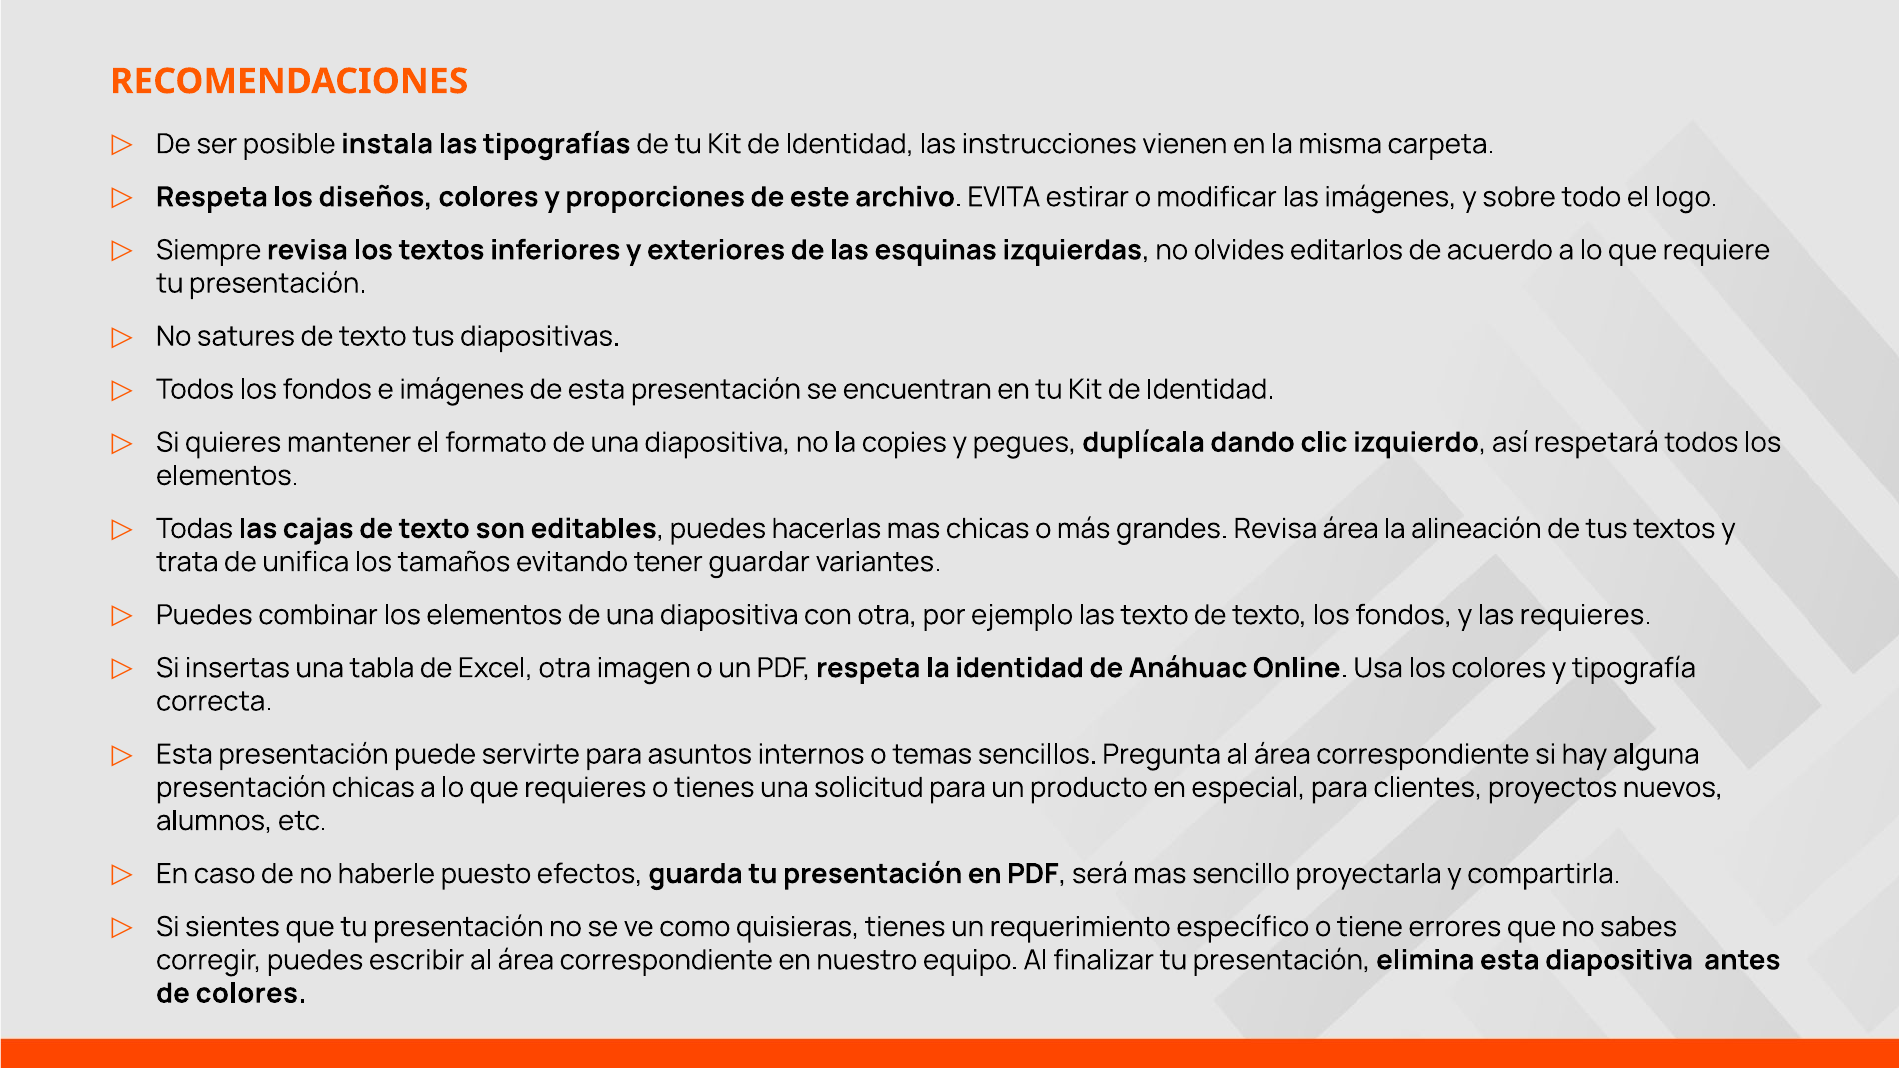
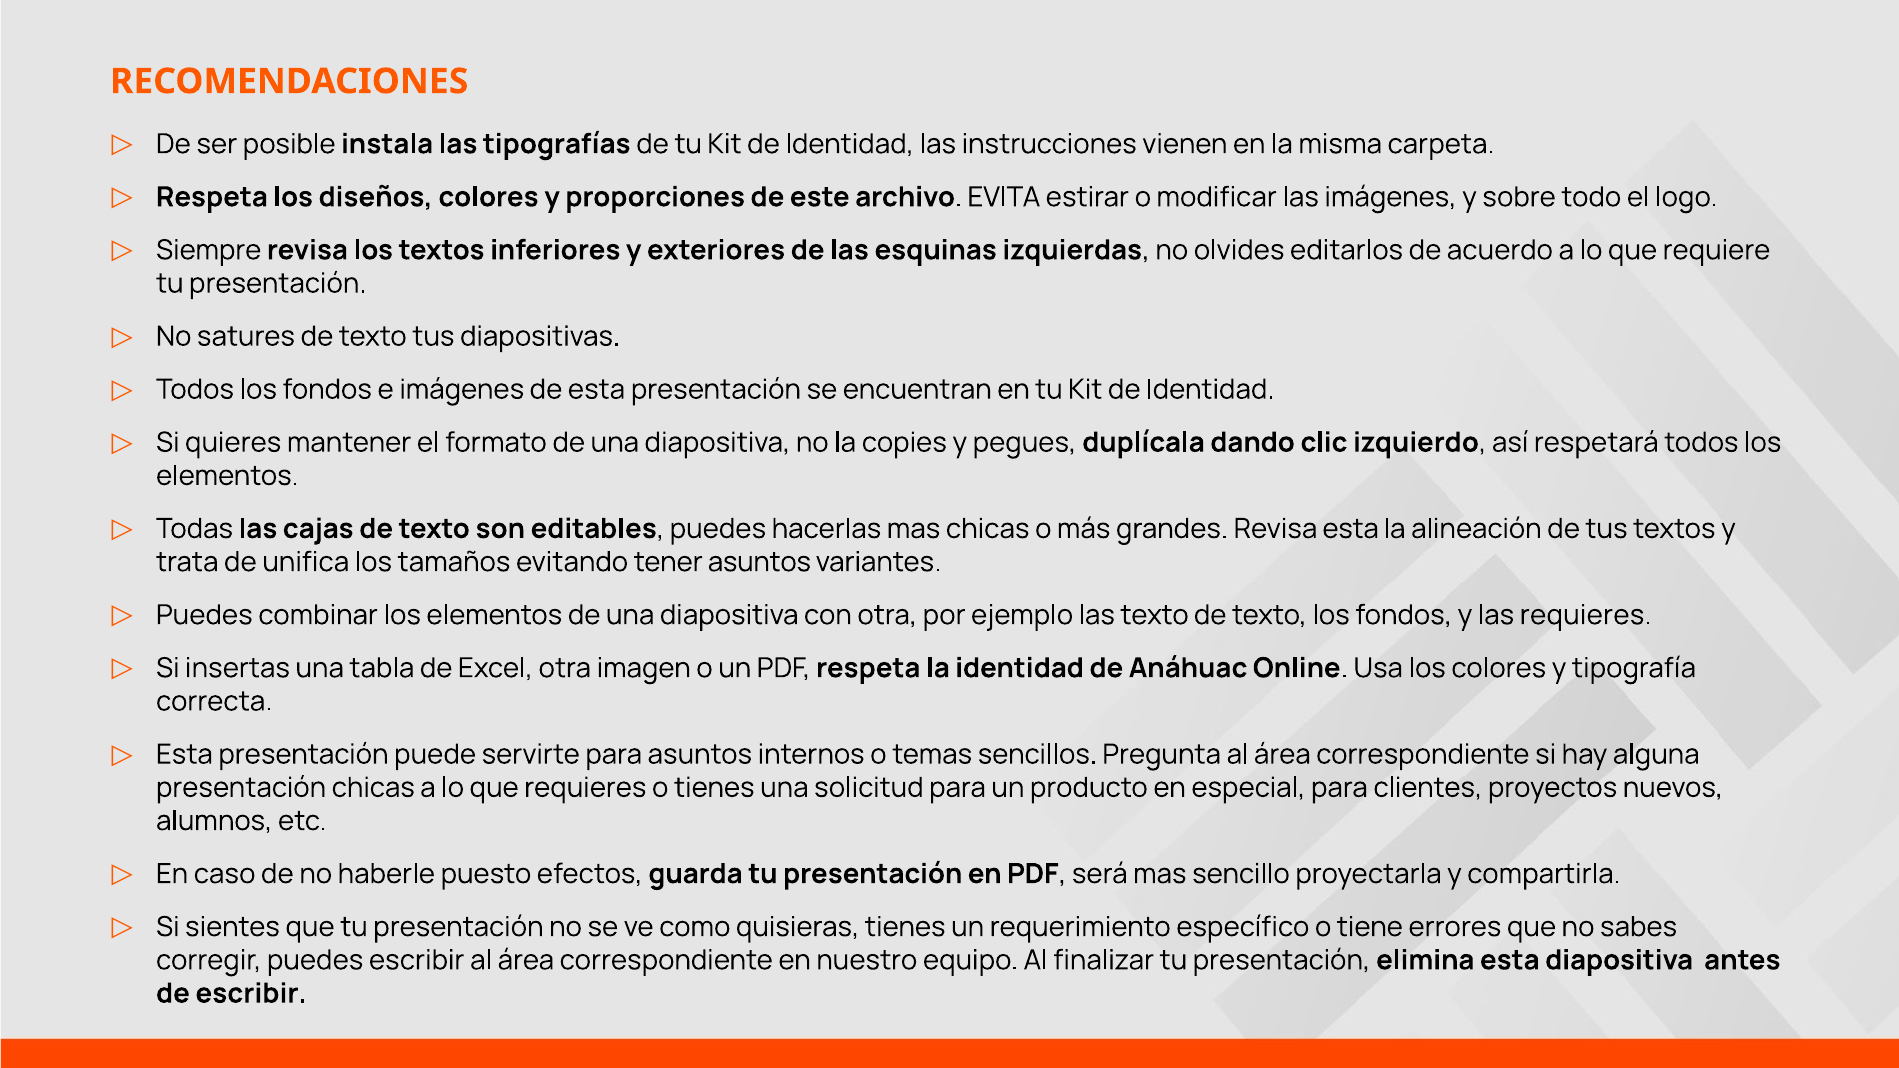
Revisa área: área -> esta
tener guardar: guardar -> asuntos
de colores: colores -> escribir
